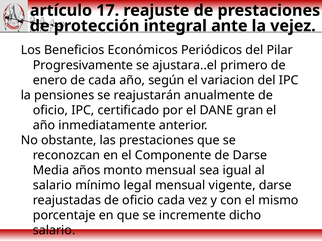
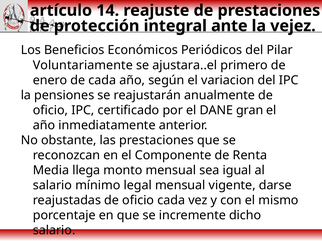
17: 17 -> 14
Progresivamente: Progresivamente -> Voluntariamente
de Darse: Darse -> Renta
años: años -> llega
